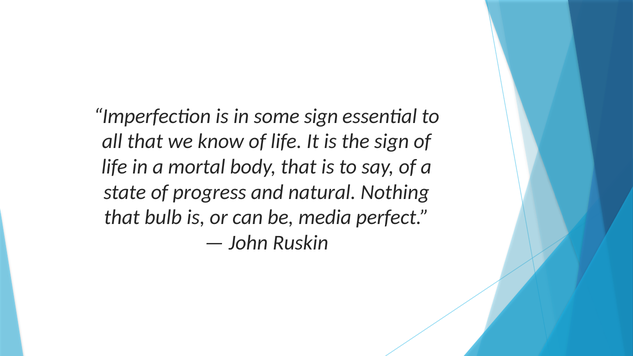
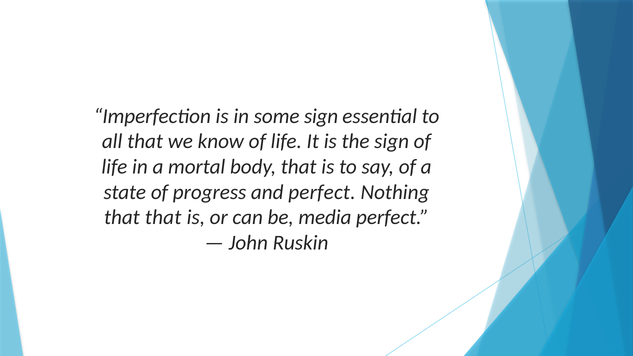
and natural: natural -> perfect
that bulb: bulb -> that
